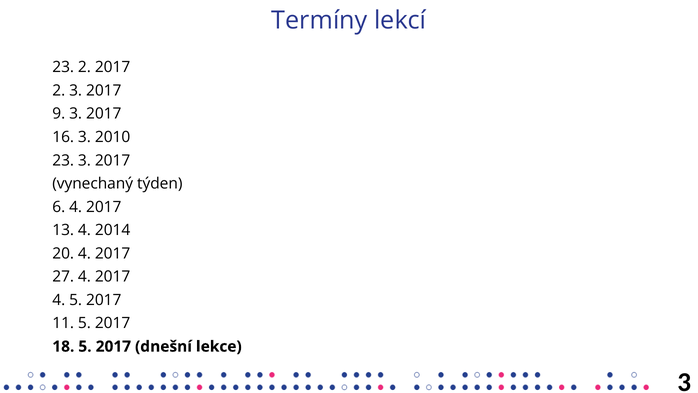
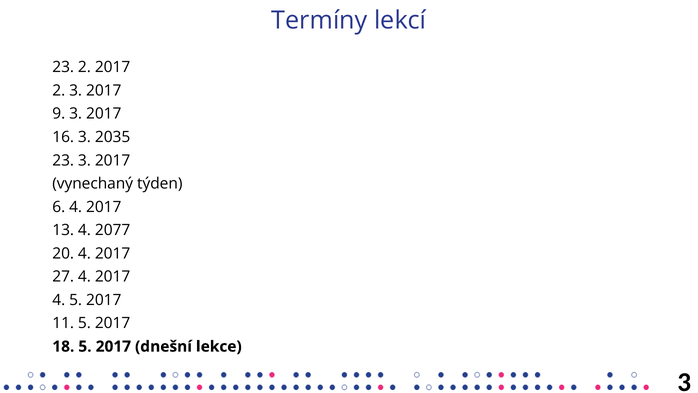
2010: 2010 -> 2035
2014: 2014 -> 2077
